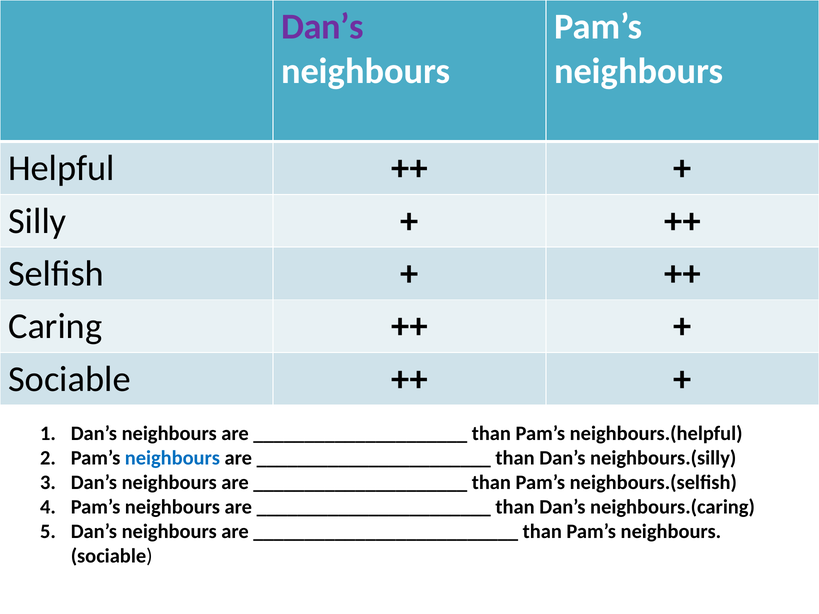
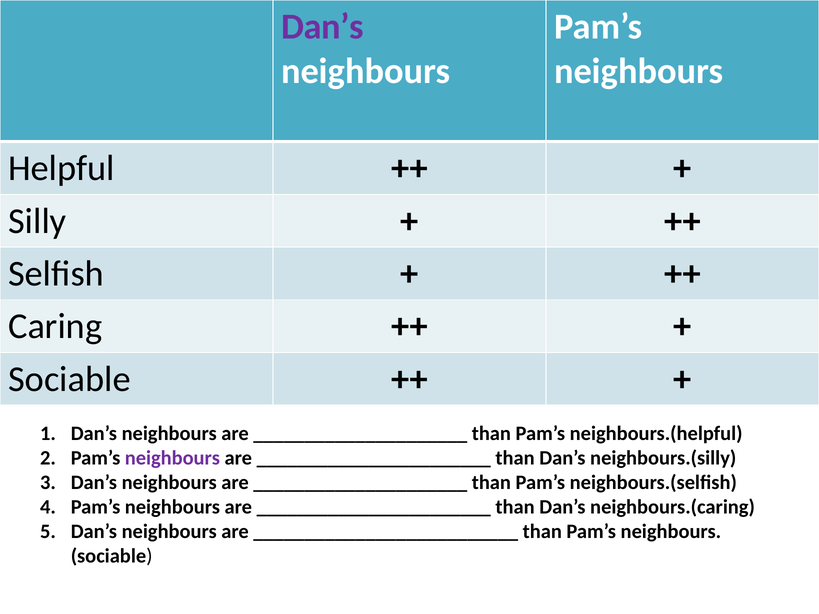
neighbours at (172, 458) colour: blue -> purple
